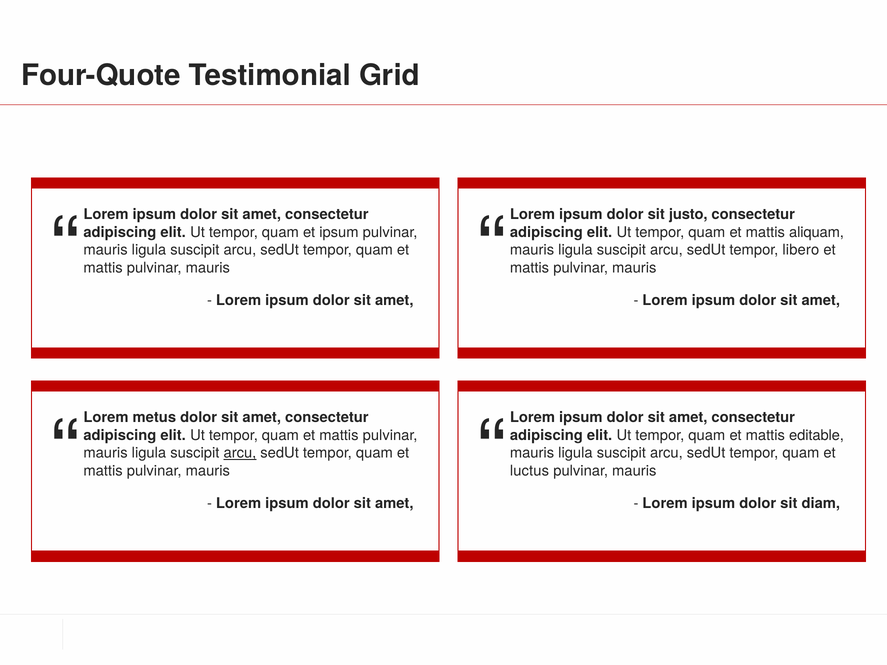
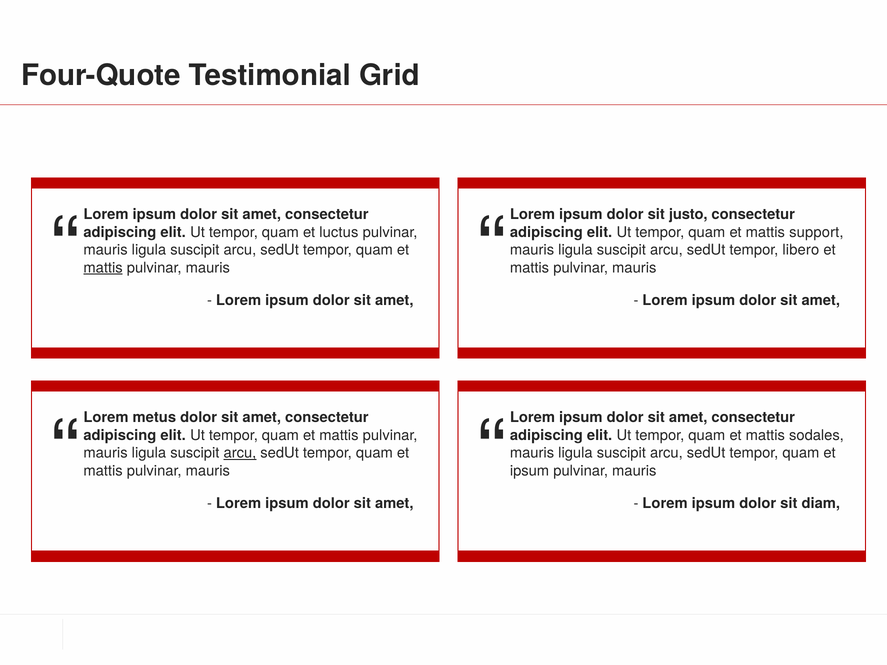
et ipsum: ipsum -> luctus
aliquam: aliquam -> support
mattis at (103, 268) underline: none -> present
editable: editable -> sodales
luctus at (529, 471): luctus -> ipsum
